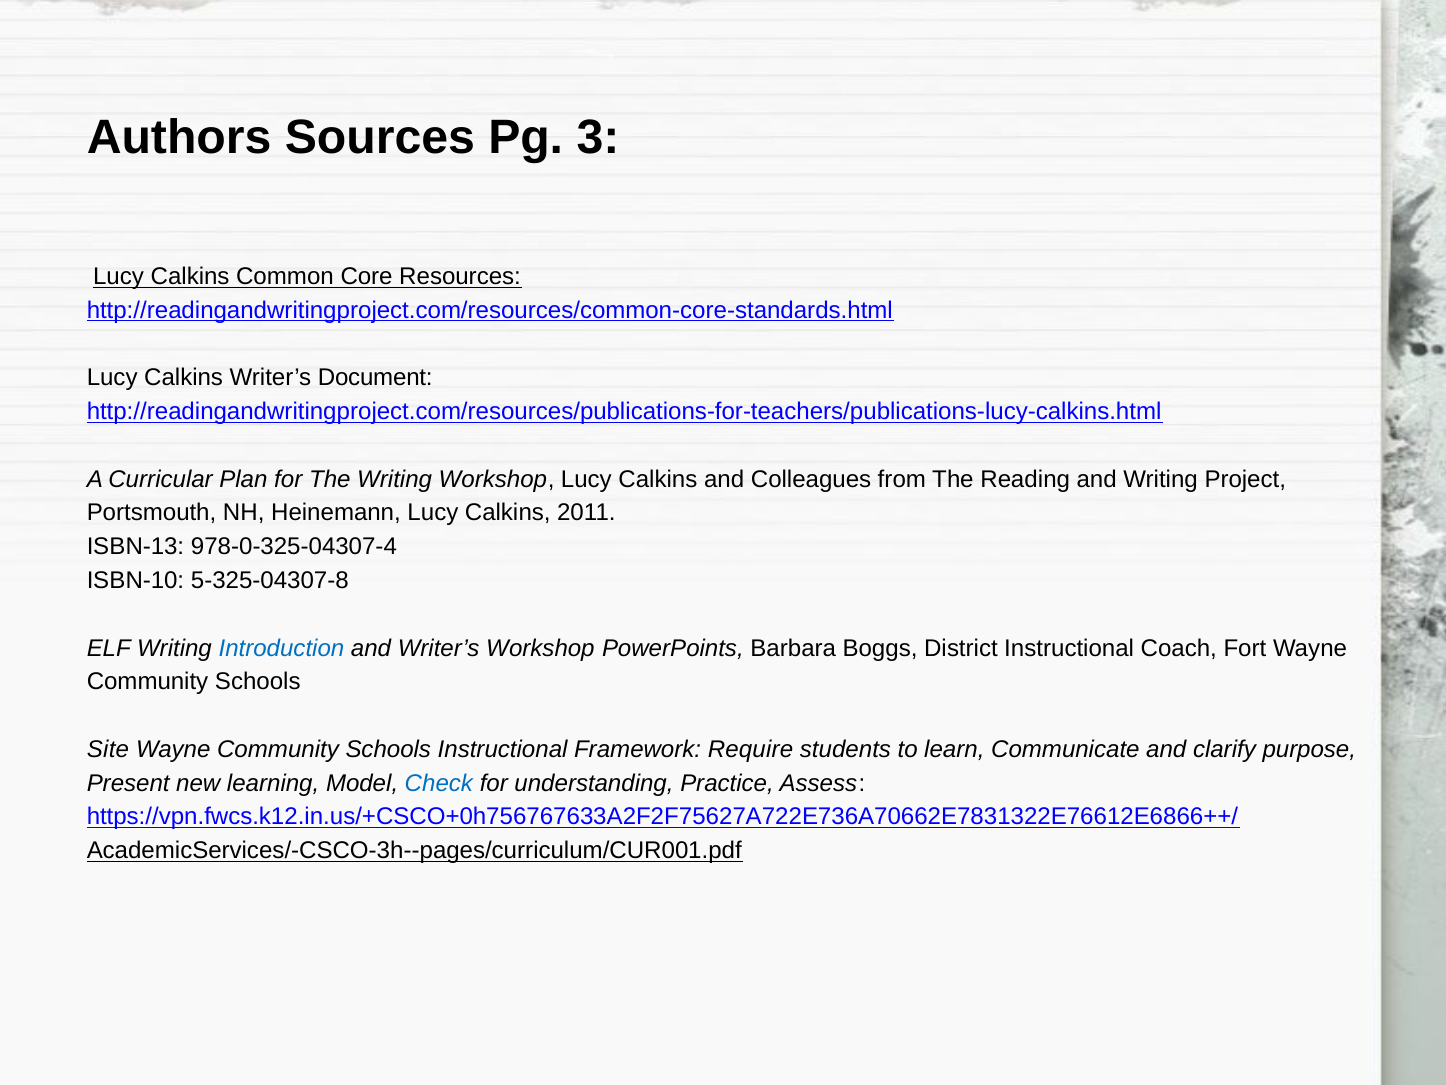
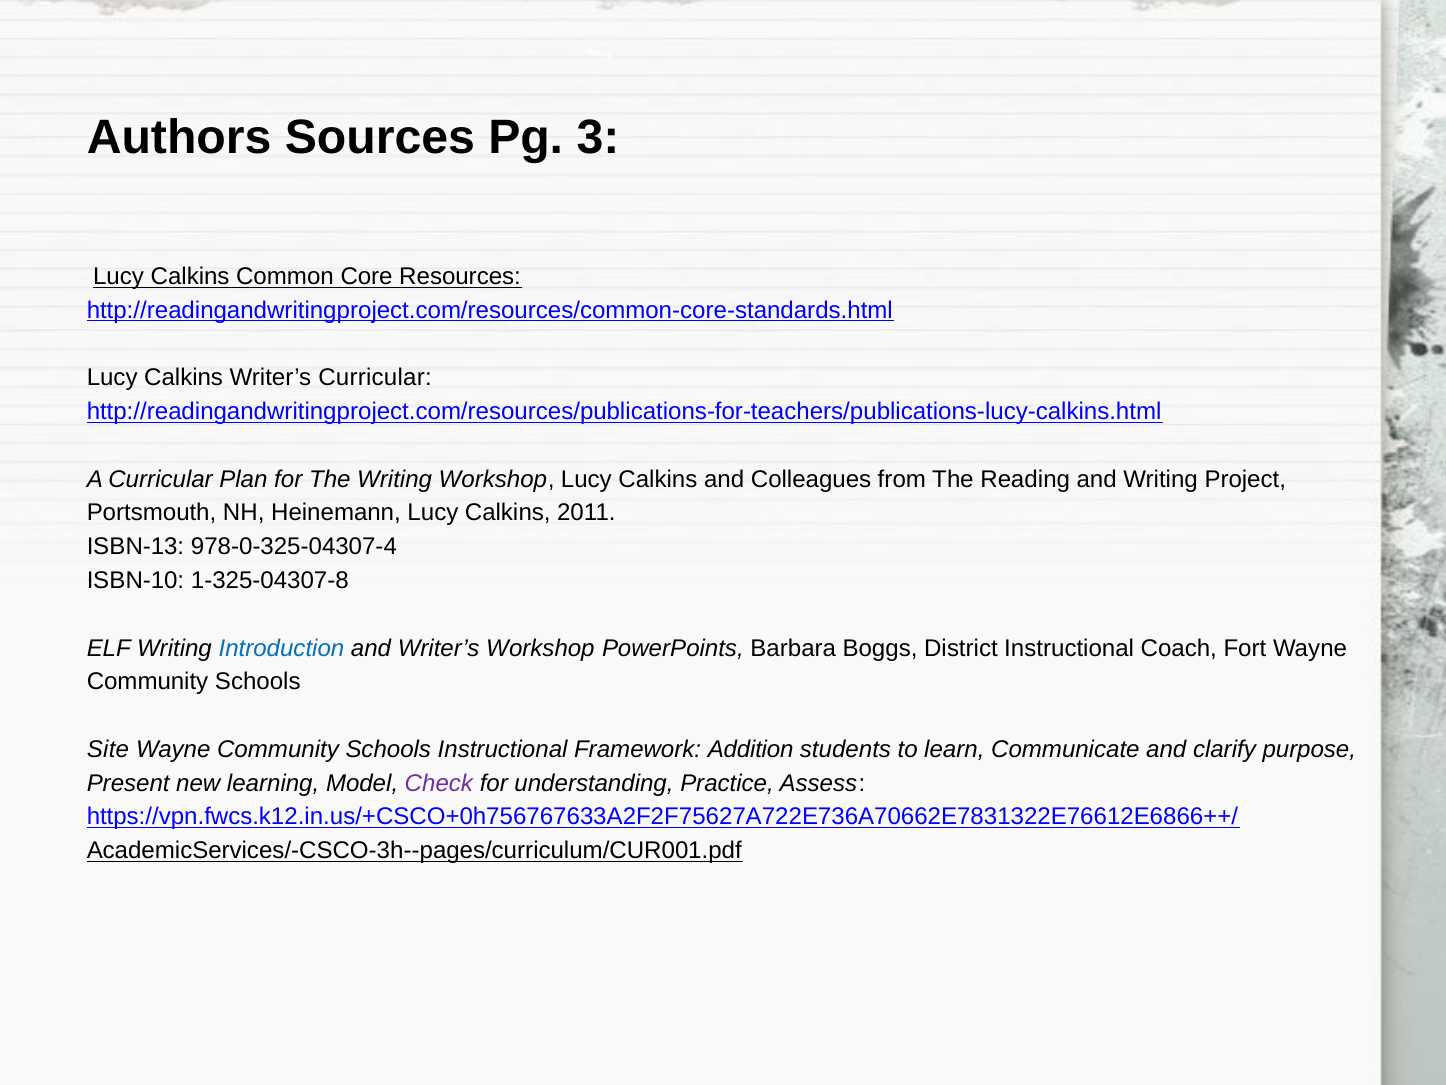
Writer’s Document: Document -> Curricular
5-325-04307-8: 5-325-04307-8 -> 1-325-04307-8
Require: Require -> Addition
Check colour: blue -> purple
